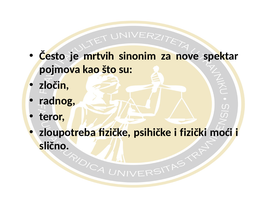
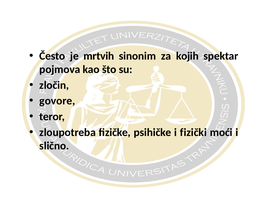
nove: nove -> kojih
radnog: radnog -> govore
